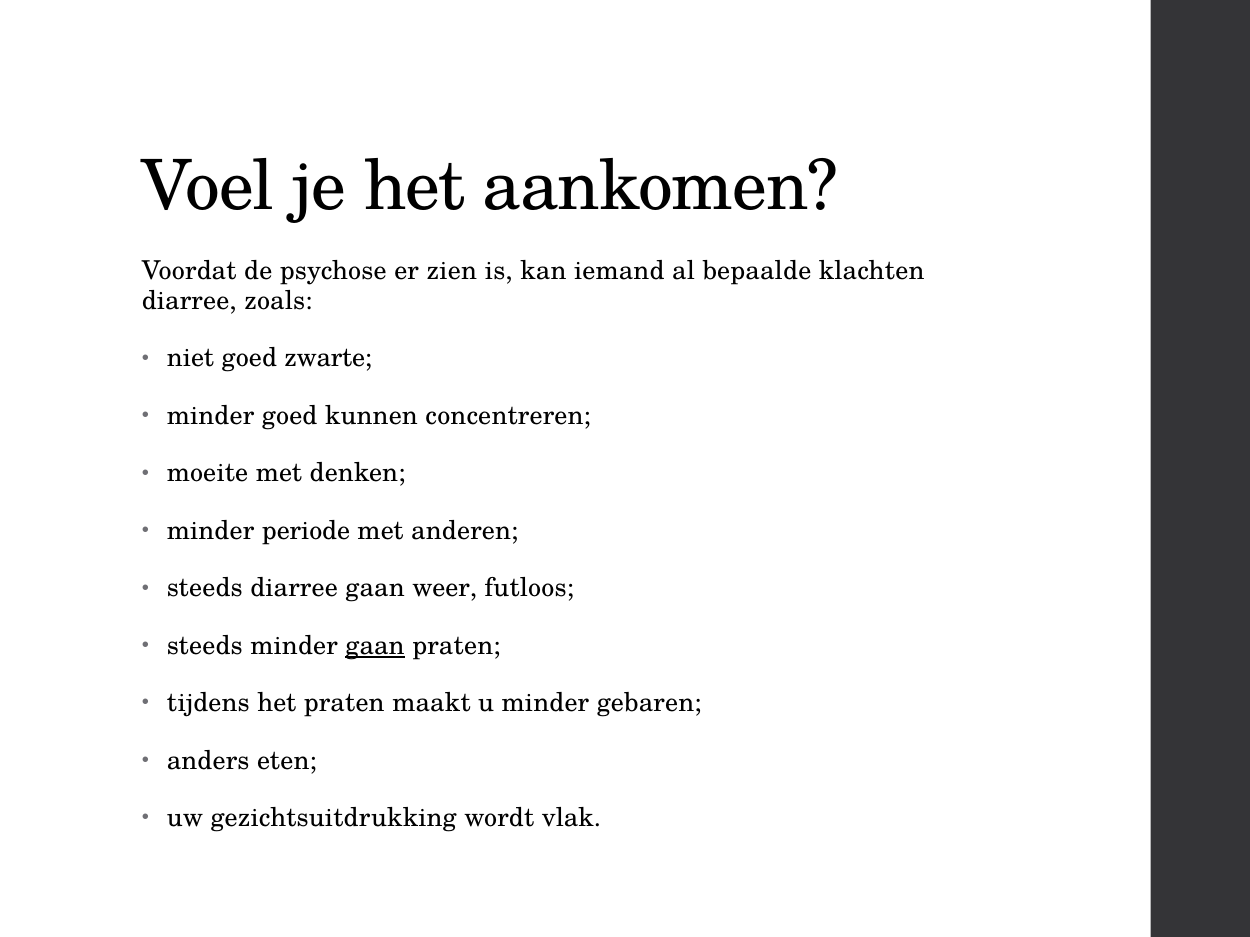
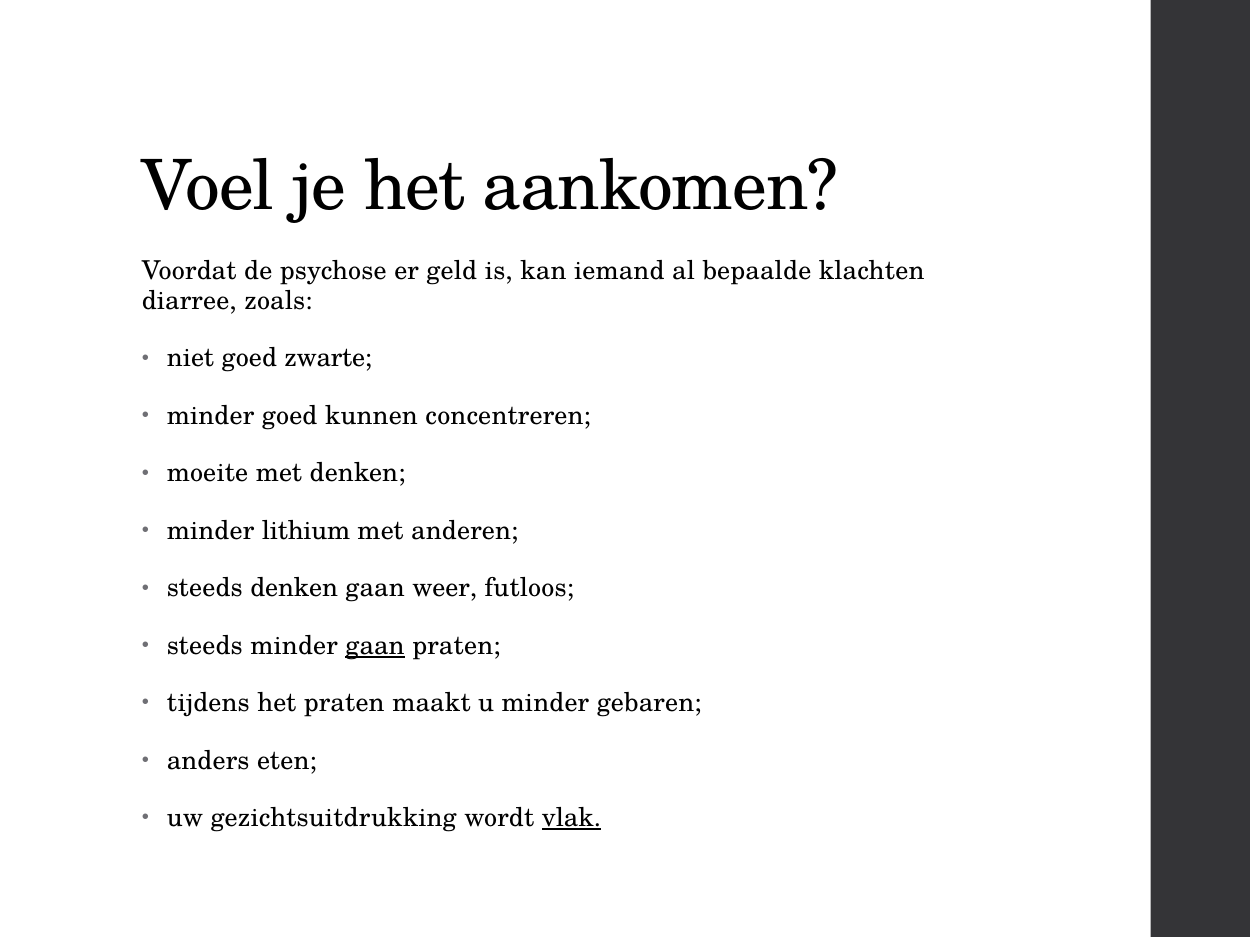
zien: zien -> geld
periode: periode -> lithium
steeds diarree: diarree -> denken
vlak underline: none -> present
